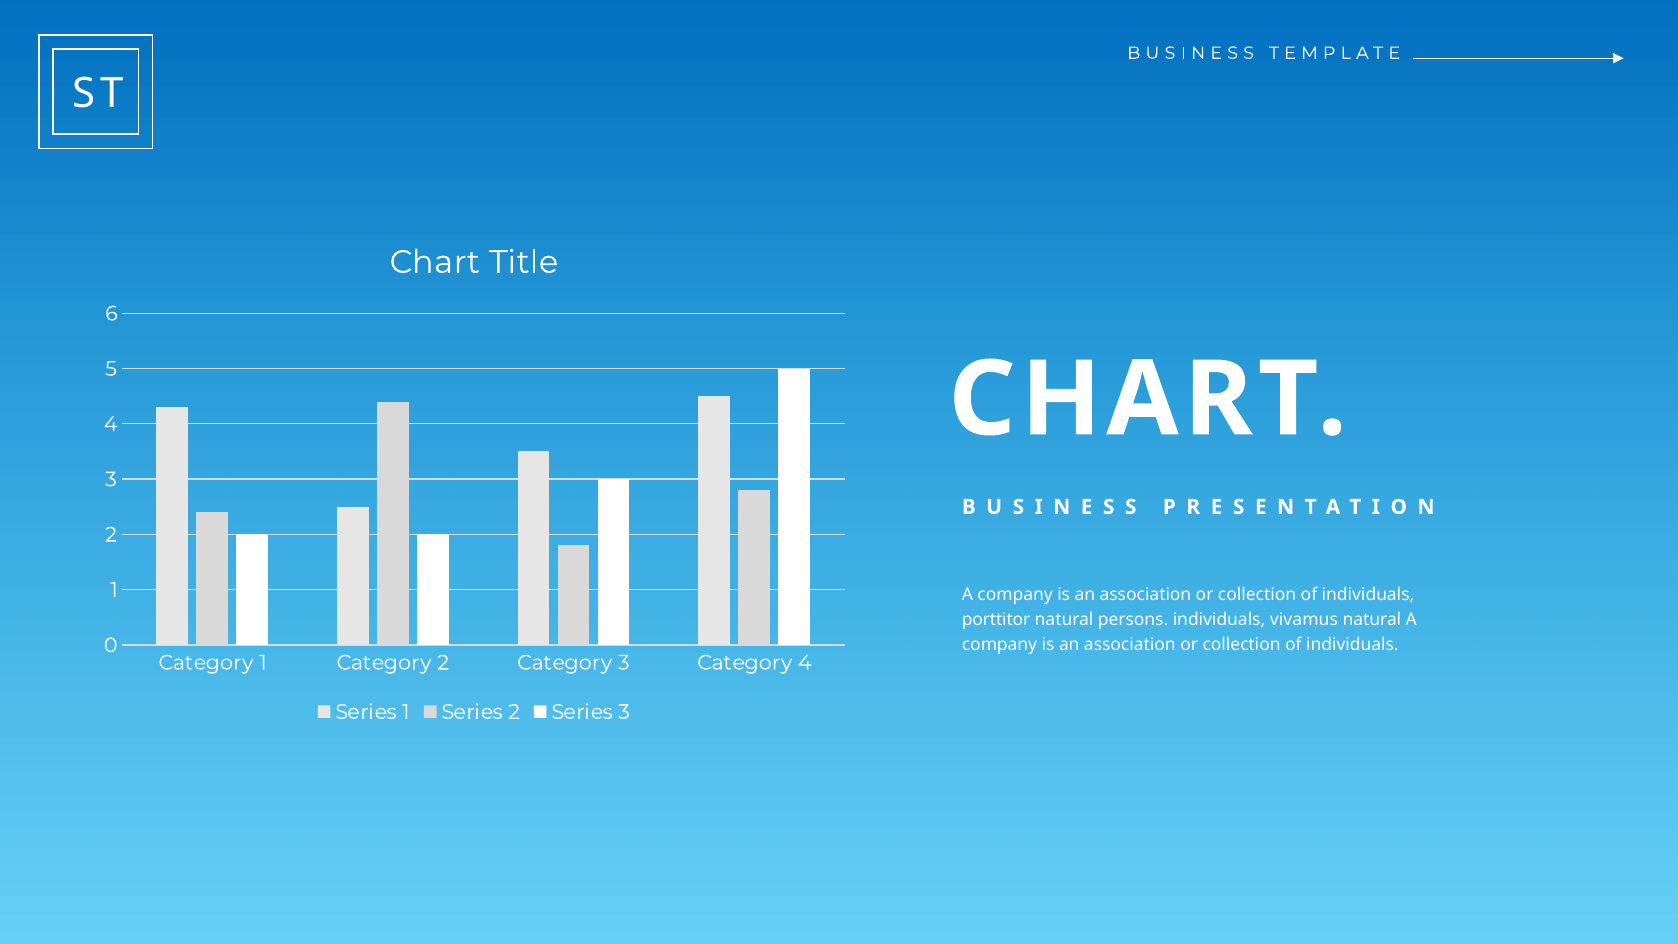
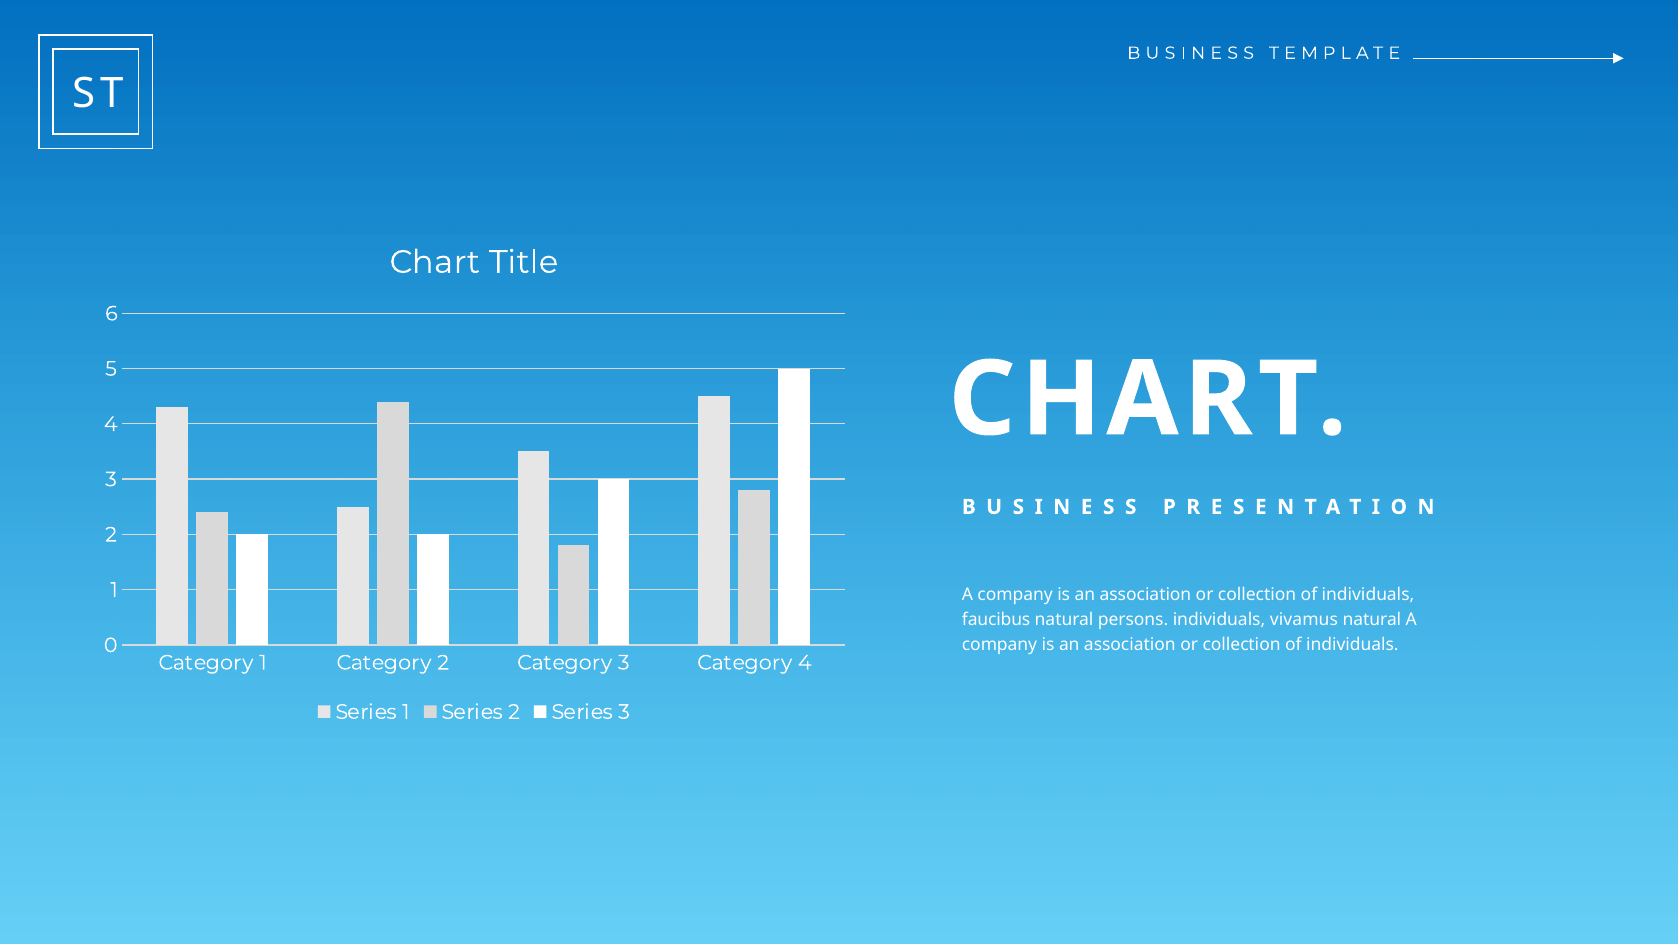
porttitor: porttitor -> faucibus
